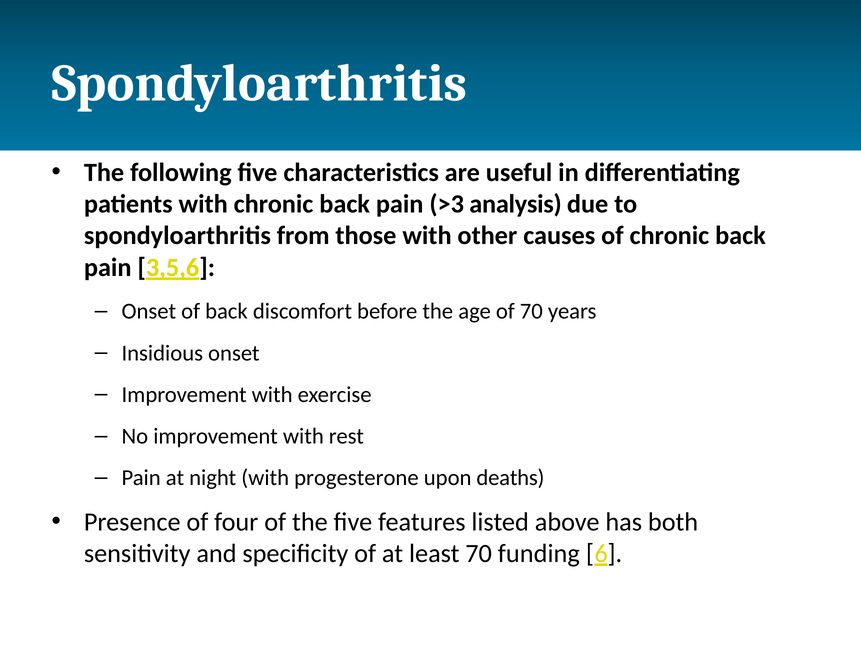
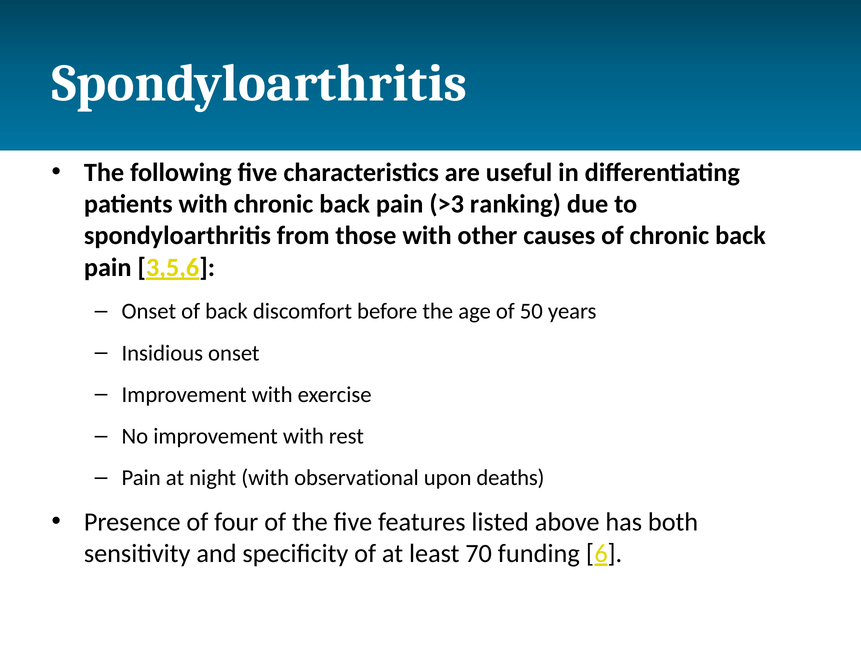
analysis: analysis -> ranking
of 70: 70 -> 50
progesterone: progesterone -> observational
